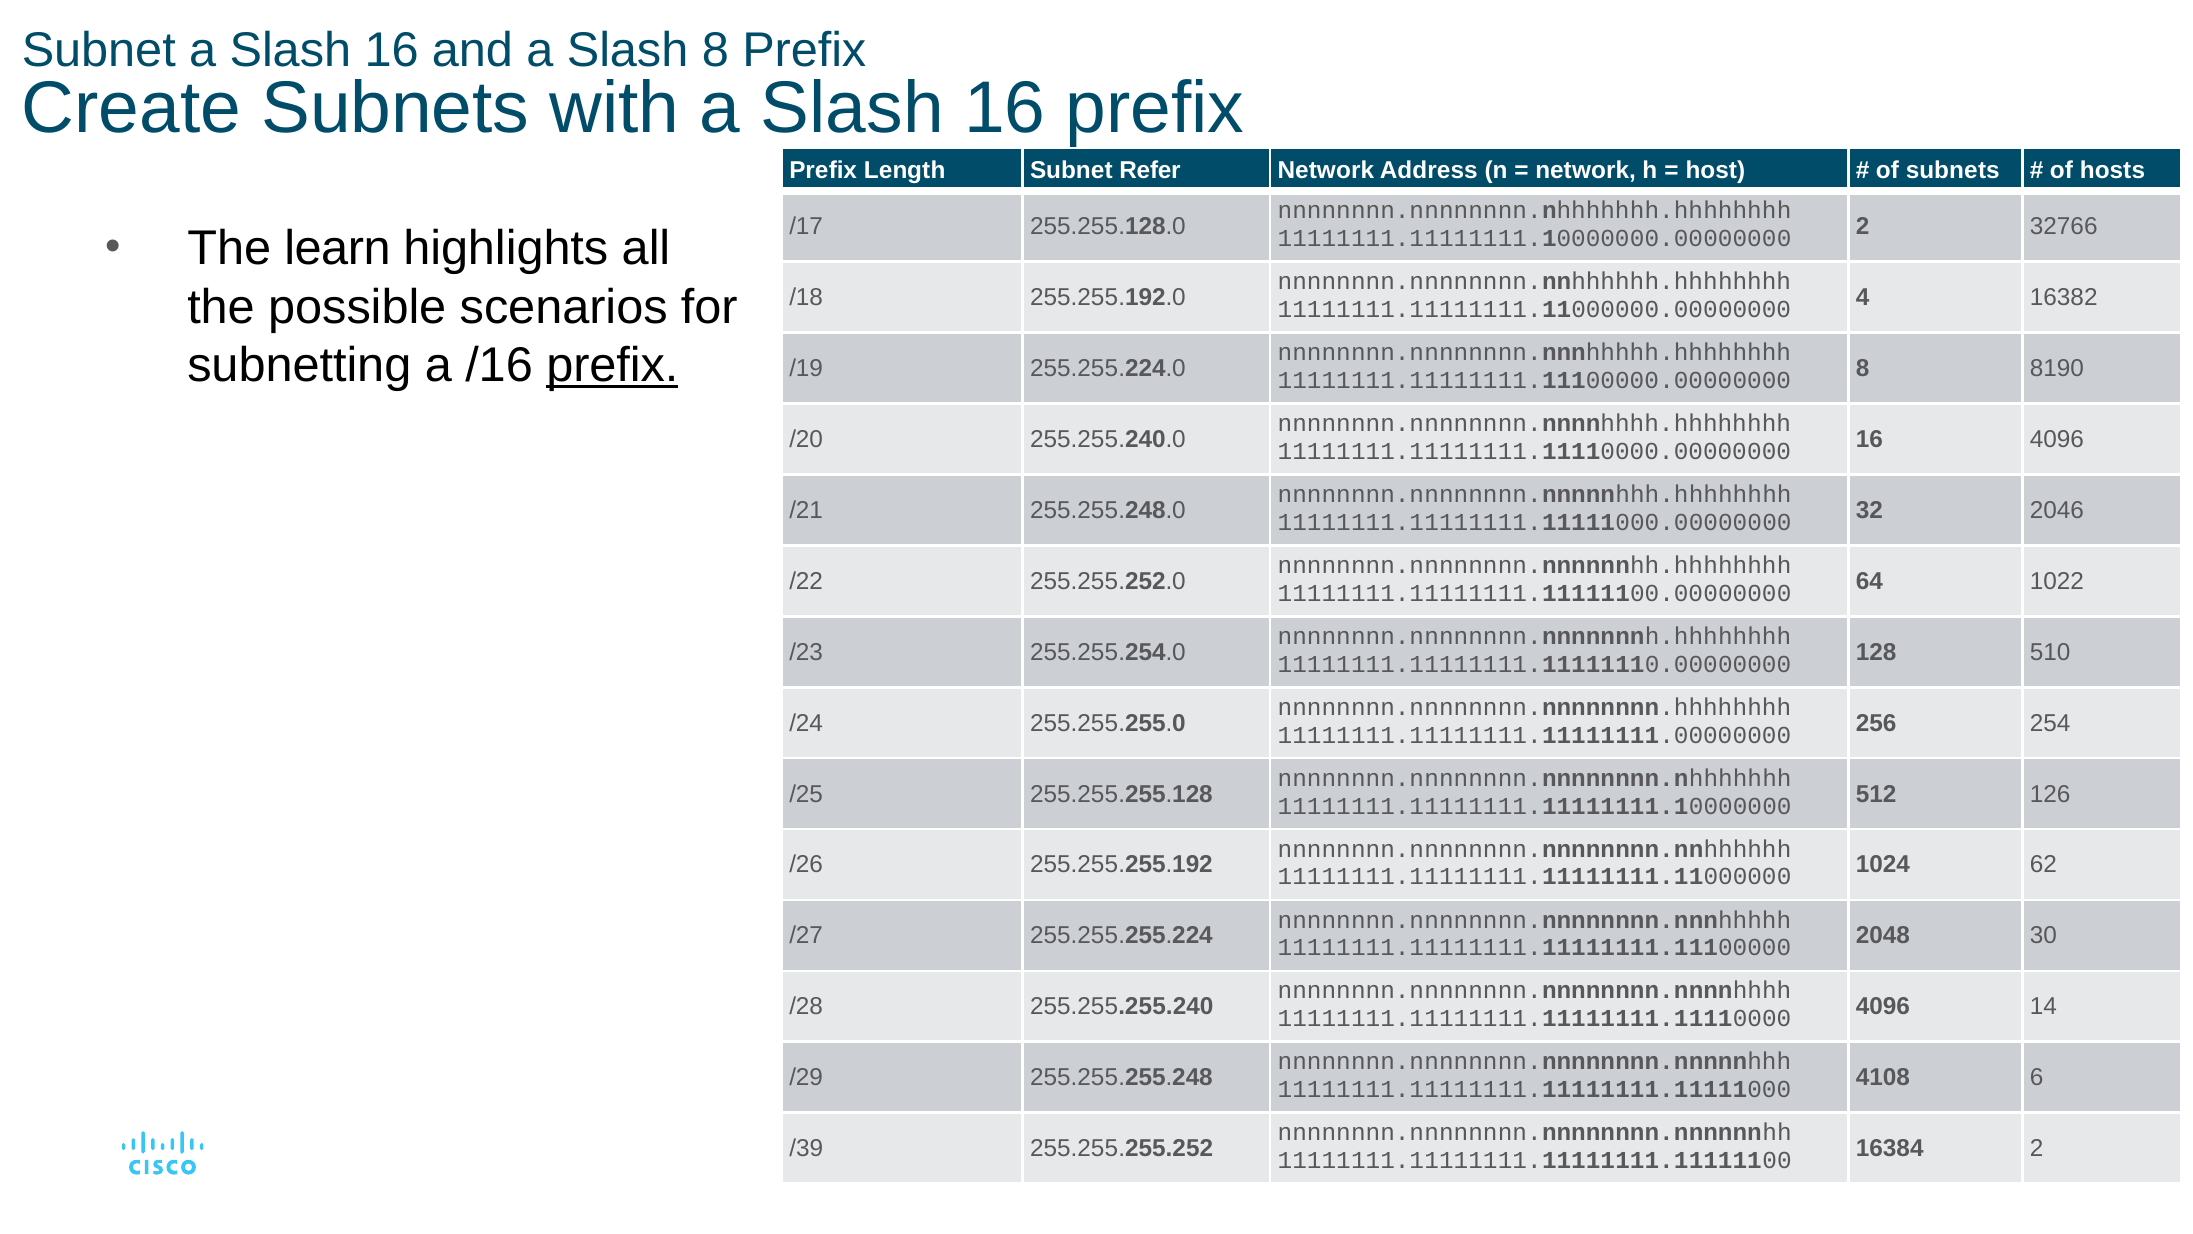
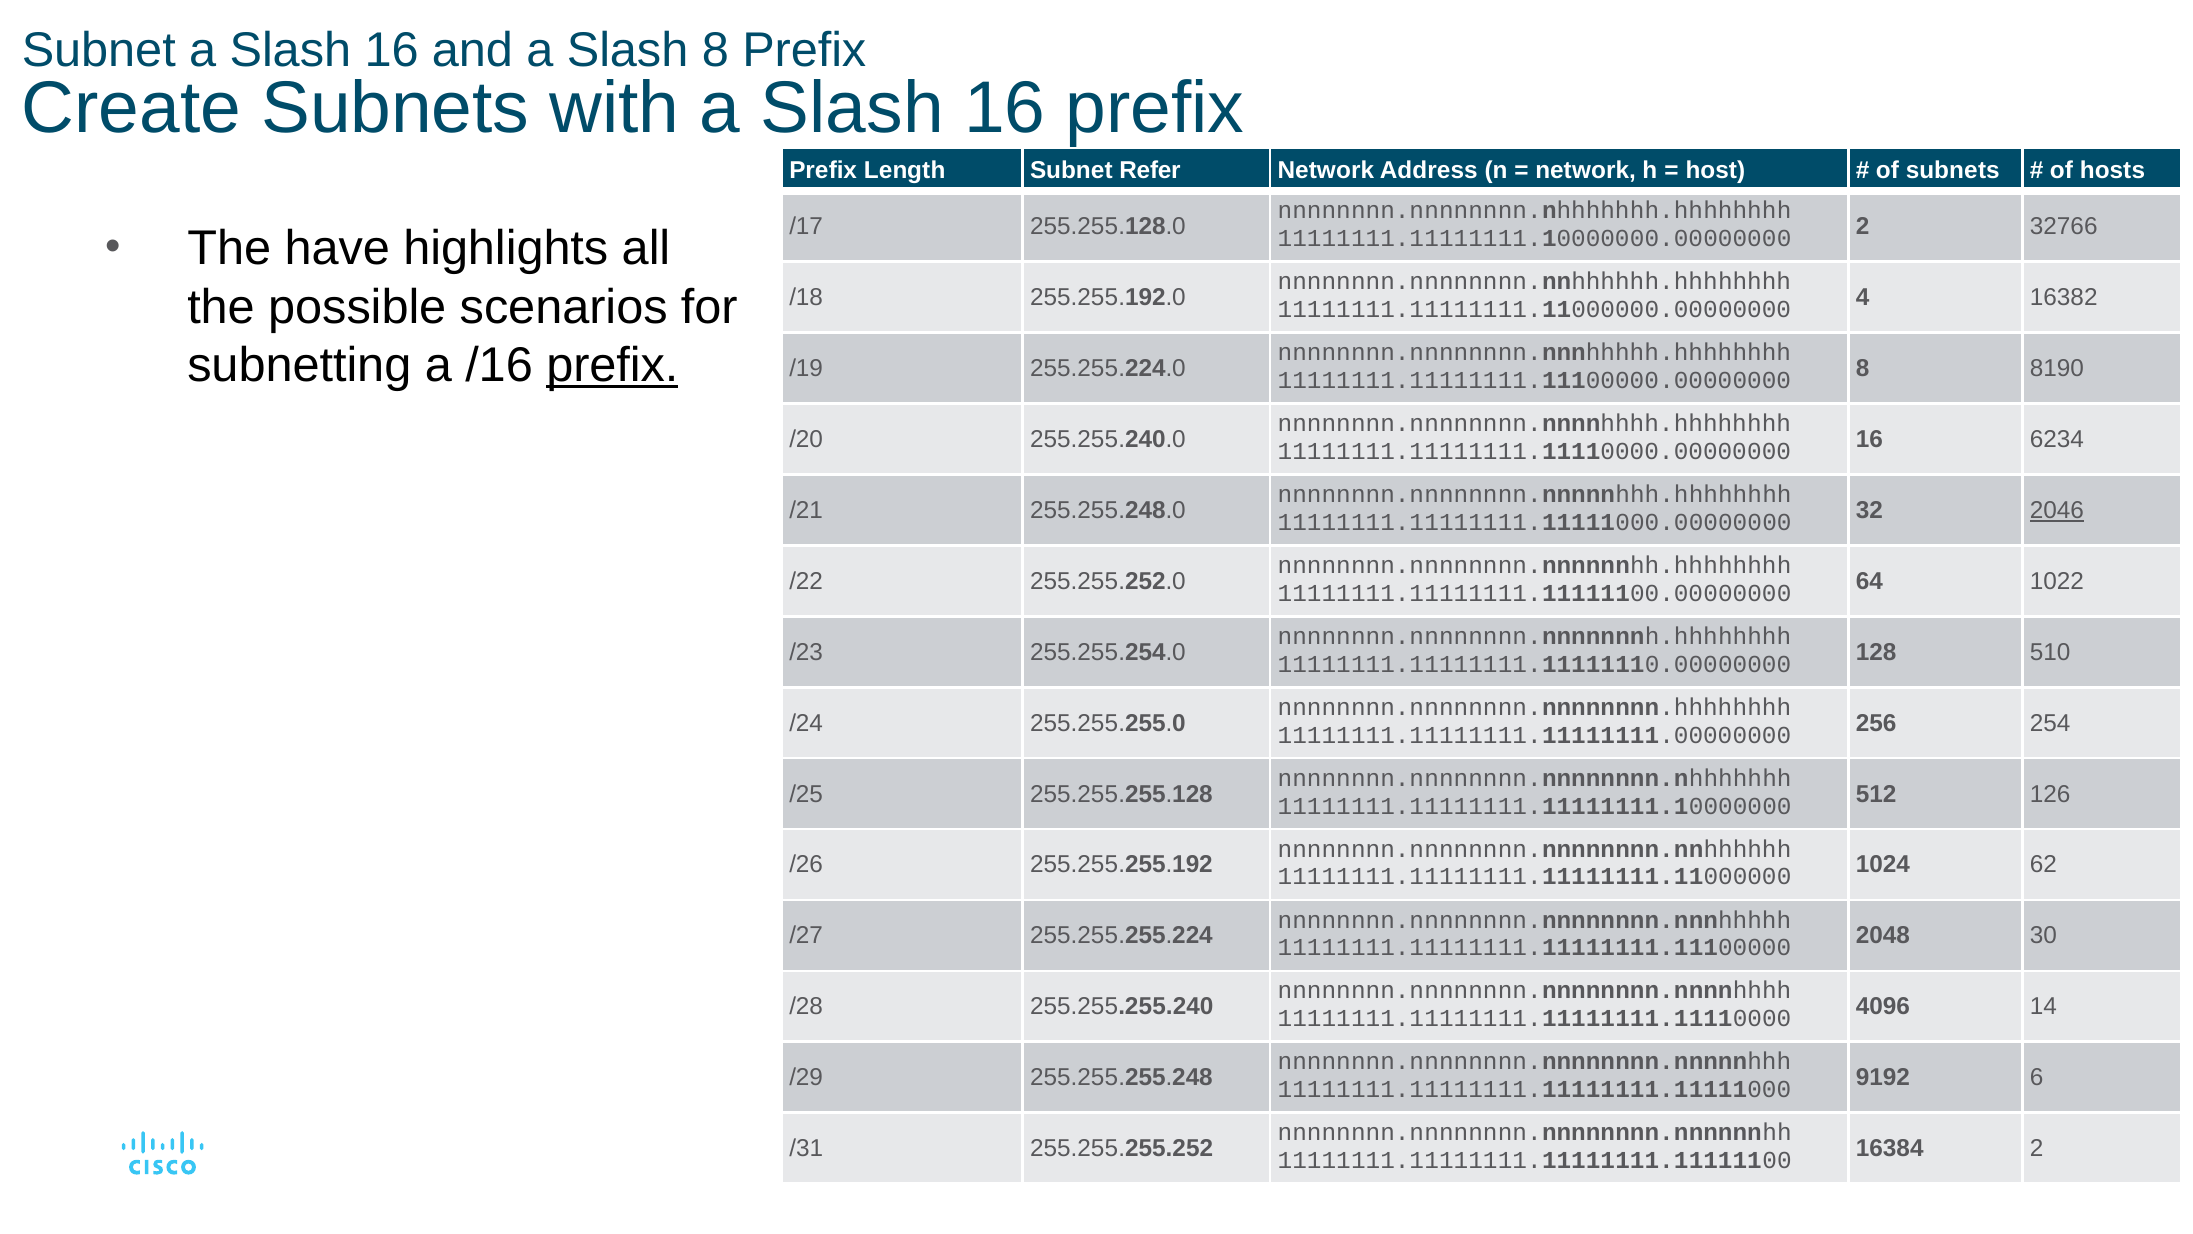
learn: learn -> have
16 4096: 4096 -> 6234
2046 underline: none -> present
4108: 4108 -> 9192
/39: /39 -> /31
